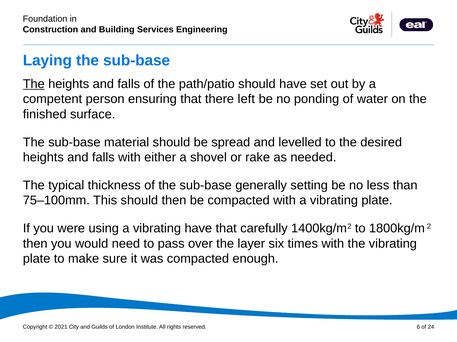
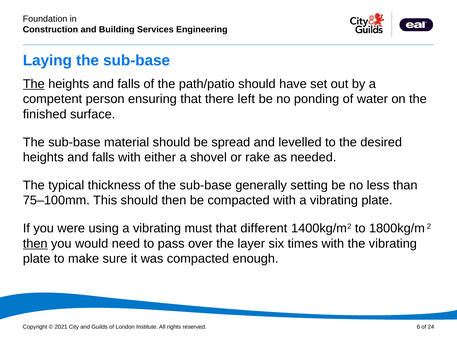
vibrating have: have -> must
carefully: carefully -> different
then at (35, 244) underline: none -> present
